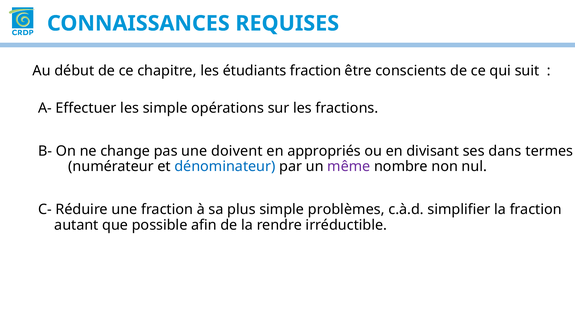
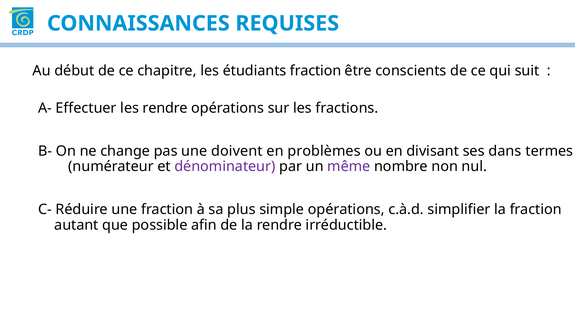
les simple: simple -> rendre
appropriés: appropriés -> problèmes
dénominateur colour: blue -> purple
simple problèmes: problèmes -> opérations
